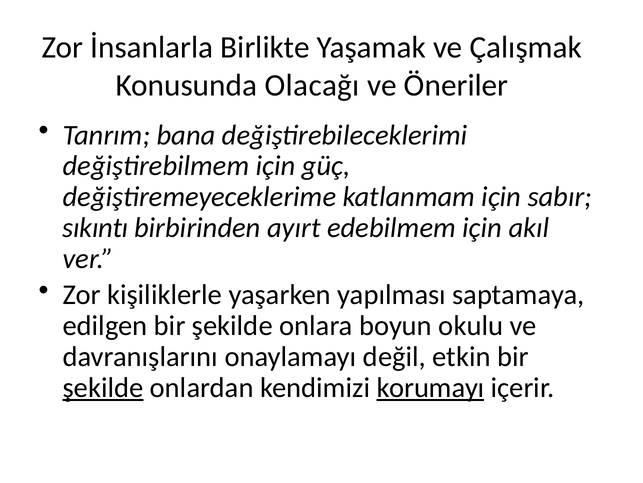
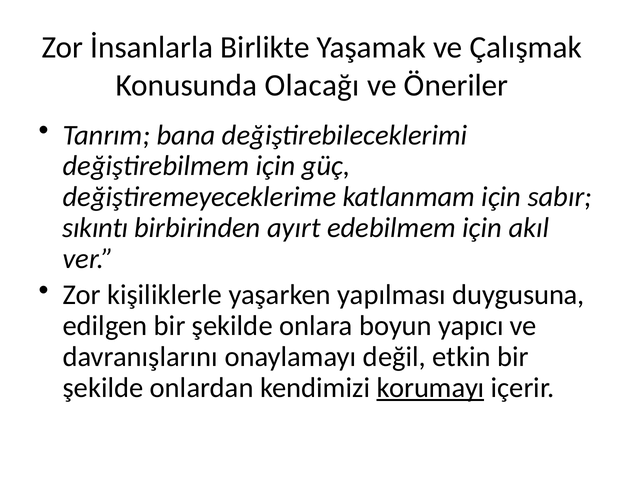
saptamaya: saptamaya -> duygusuna
okulu: okulu -> yapıcı
şekilde at (103, 387) underline: present -> none
